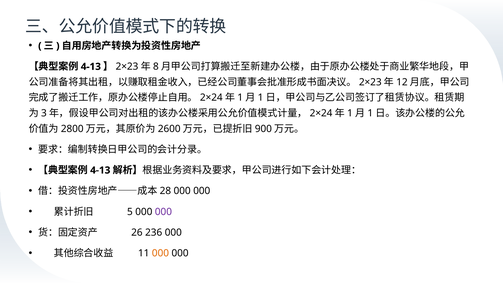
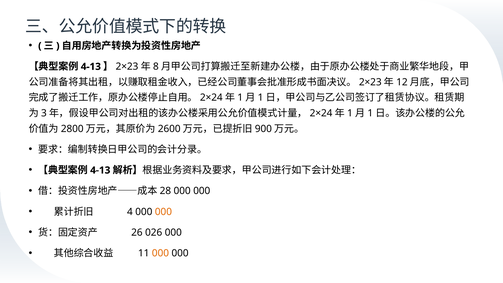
5: 5 -> 4
000 at (163, 212) colour: purple -> orange
236: 236 -> 026
